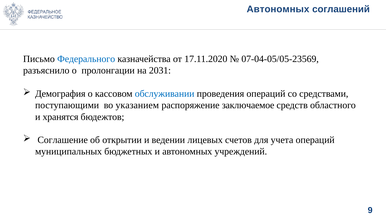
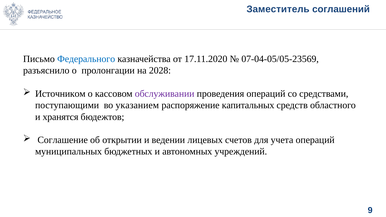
Автономных at (278, 9): Автономных -> Заместитель
2031: 2031 -> 2028
Демография: Демография -> Источником
обслуживании colour: blue -> purple
заключаемое: заключаемое -> капитальных
